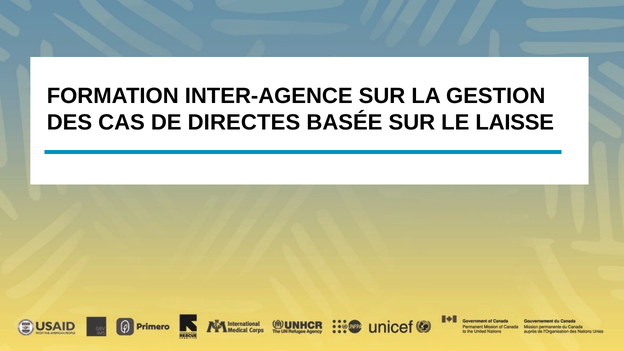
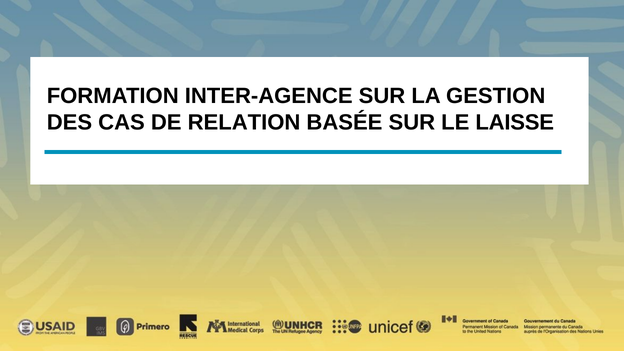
DIRECTES: DIRECTES -> RELATION
